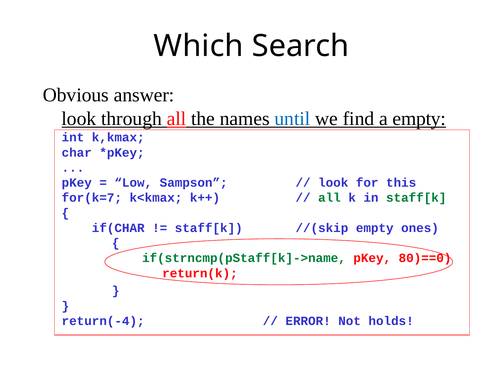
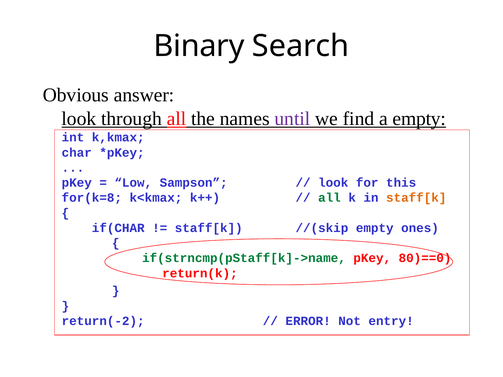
Which: Which -> Binary
until colour: blue -> purple
for(k=7: for(k=7 -> for(k=8
staff[k at (416, 198) colour: green -> orange
return(-4: return(-4 -> return(-2
holds: holds -> entry
